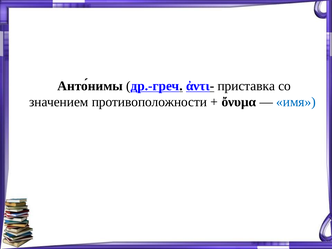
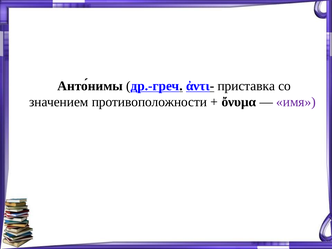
имя colour: blue -> purple
